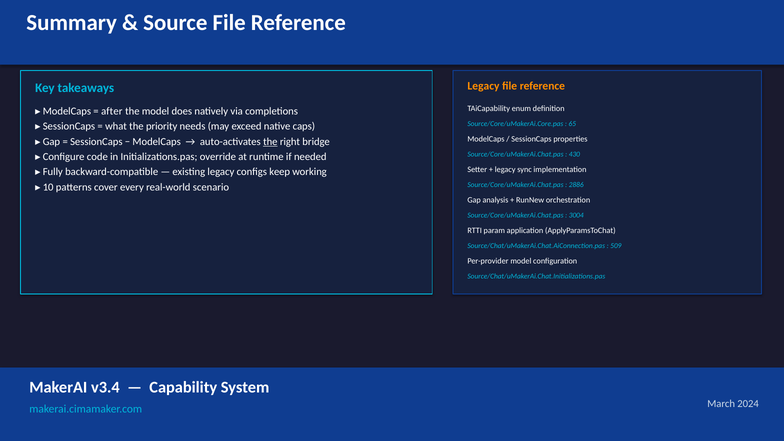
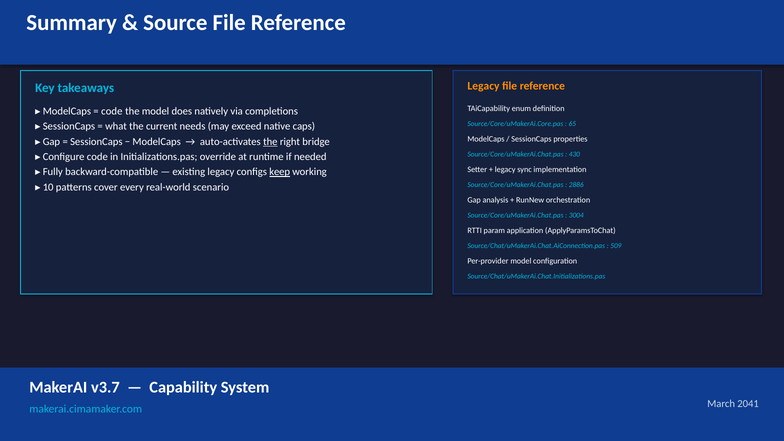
after at (112, 111): after -> code
priority: priority -> current
keep underline: none -> present
v3.4: v3.4 -> v3.7
2024: 2024 -> 2041
